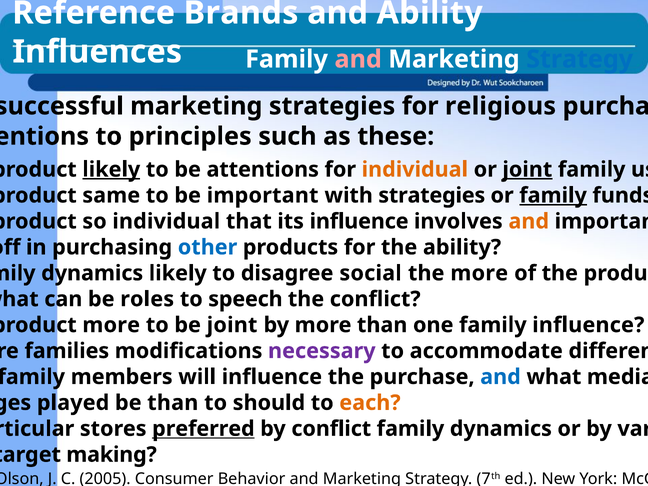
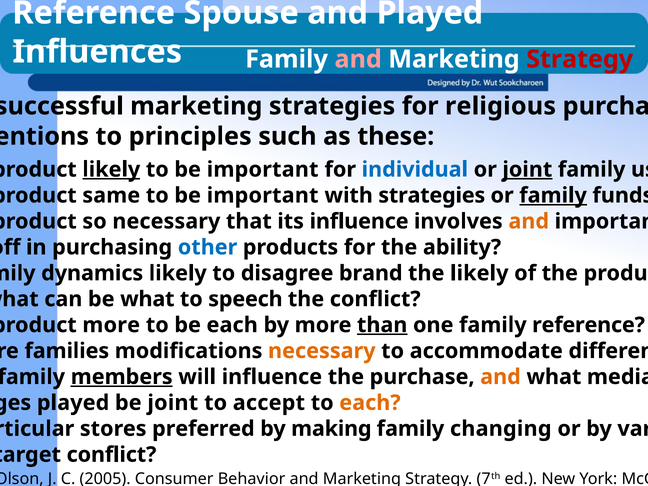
Brands: Brands -> Spouse
and Ability: Ability -> Played
Strategy at (580, 59) colour: blue -> red
attentions at (263, 170): attentions -> important
individual at (415, 170) colour: orange -> blue
so individual: individual -> necessary
social: social -> brand
the more: more -> likely
be roles: roles -> what
be joint: joint -> each
than at (382, 325) underline: none -> present
family influence: influence -> reference
necessary at (322, 351) colour: purple -> orange
members underline: none -> present
and at (501, 377) colour: blue -> orange
be than: than -> joint
should: should -> accept
preferred underline: present -> none
by conflict: conflict -> making
dynamics at (501, 429): dynamics -> changing
making at (112, 455): making -> conflict
